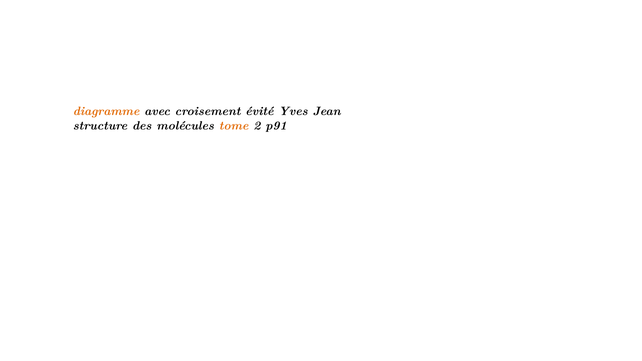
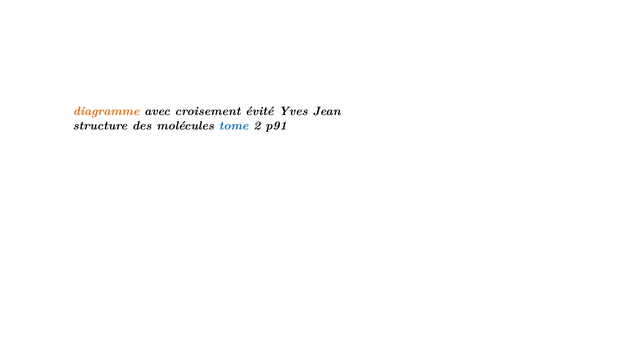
tome colour: orange -> blue
